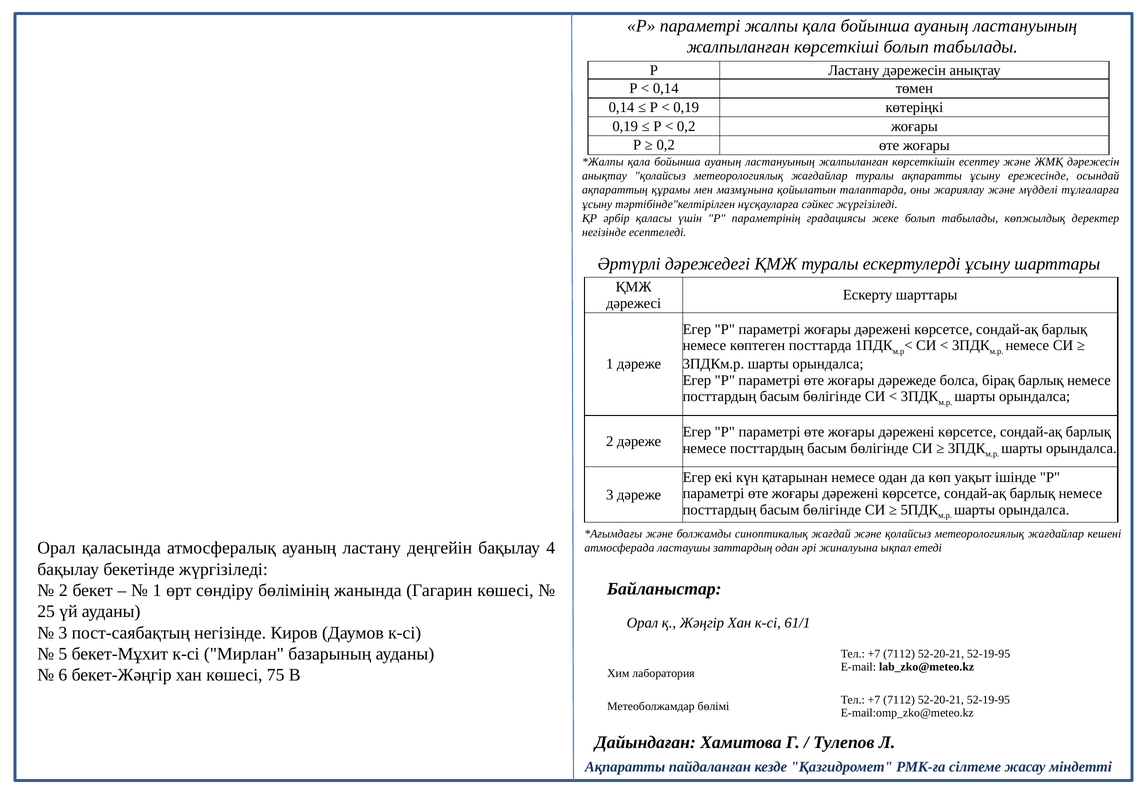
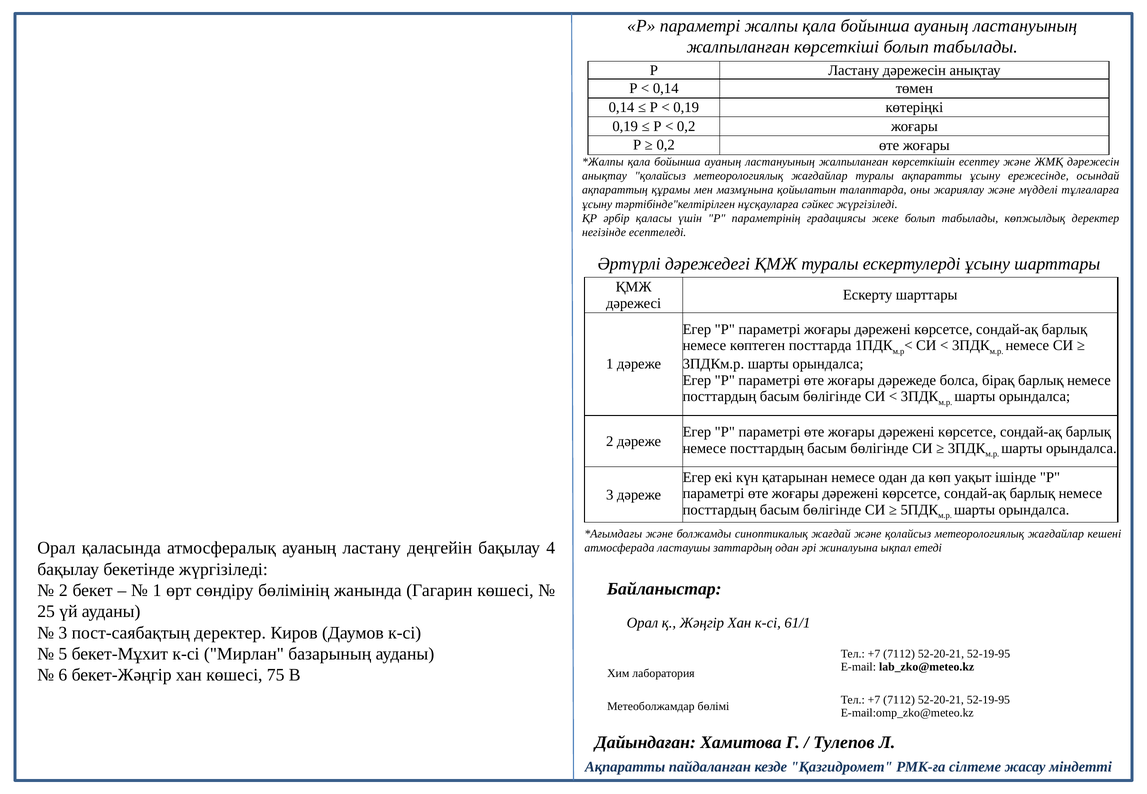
пост-саябақтың негізінде: негізінде -> деректер
